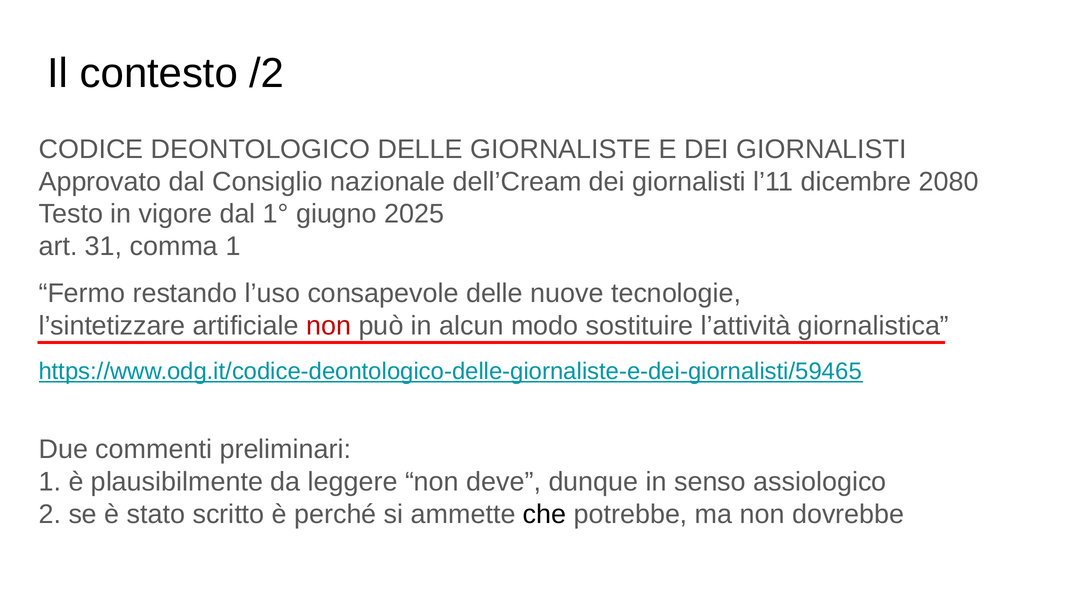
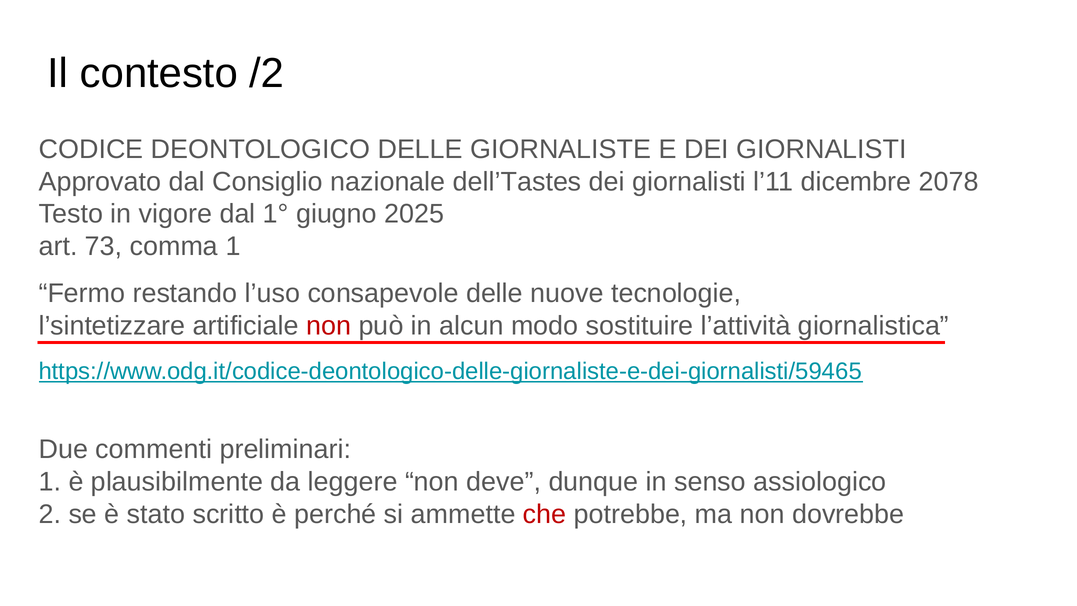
dell’Cream: dell’Cream -> dell’Tastes
2080: 2080 -> 2078
31: 31 -> 73
che colour: black -> red
